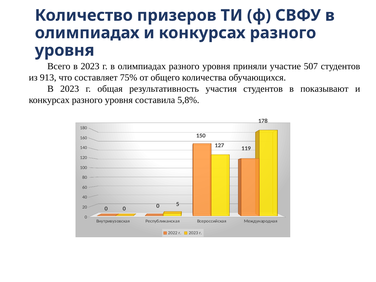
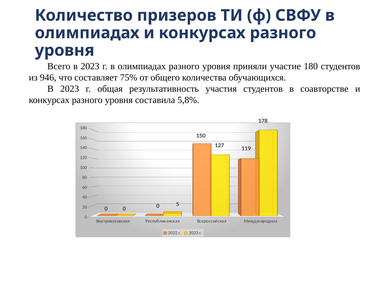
507 at (311, 66): 507 -> 180
913: 913 -> 946
показывают: показывают -> соавторстве
